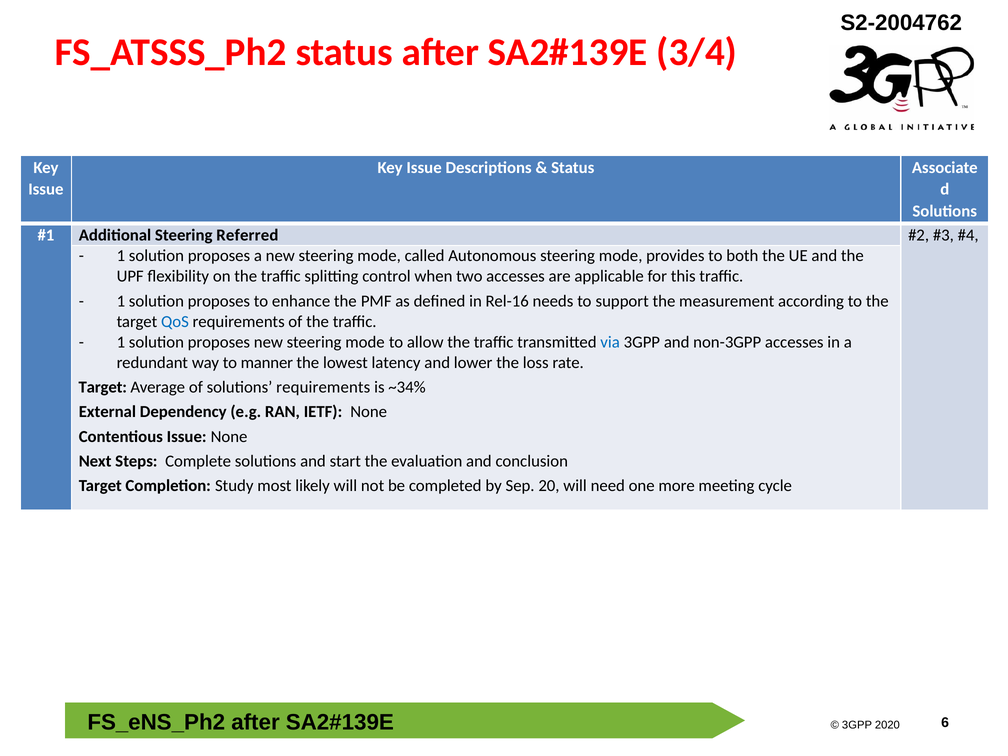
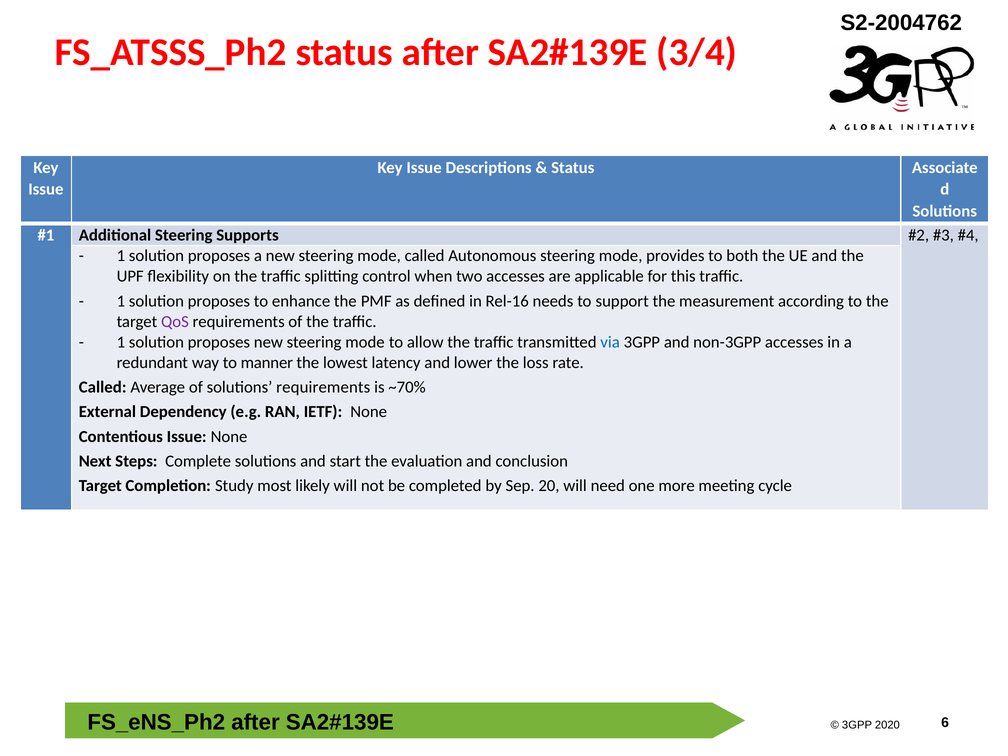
Referred: Referred -> Supports
QoS colour: blue -> purple
Target at (103, 387): Target -> Called
~34%: ~34% -> ~70%
